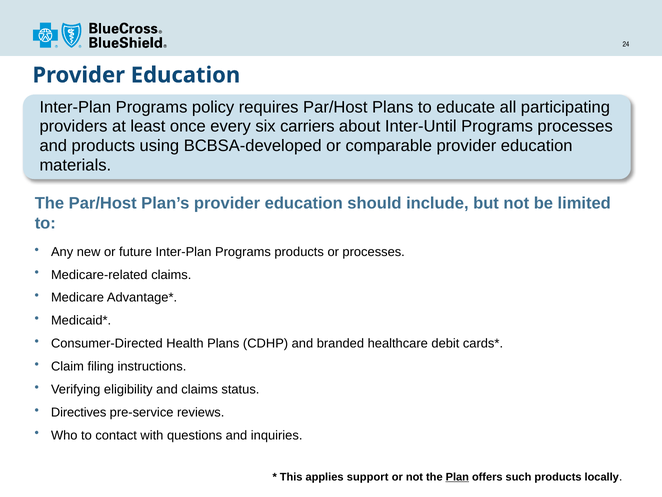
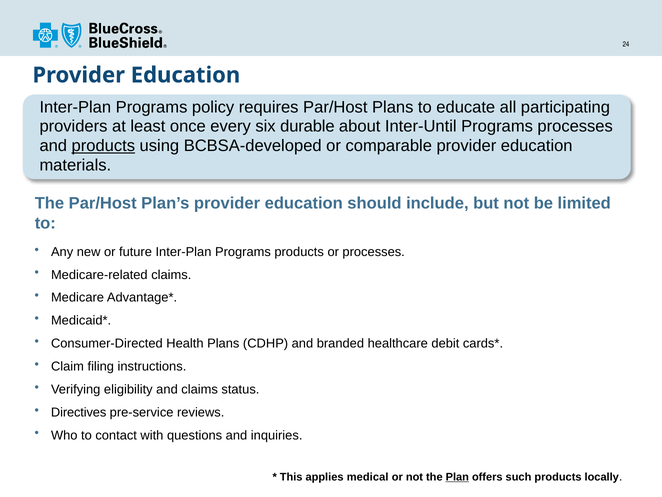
carriers: carriers -> durable
products at (103, 146) underline: none -> present
support: support -> medical
